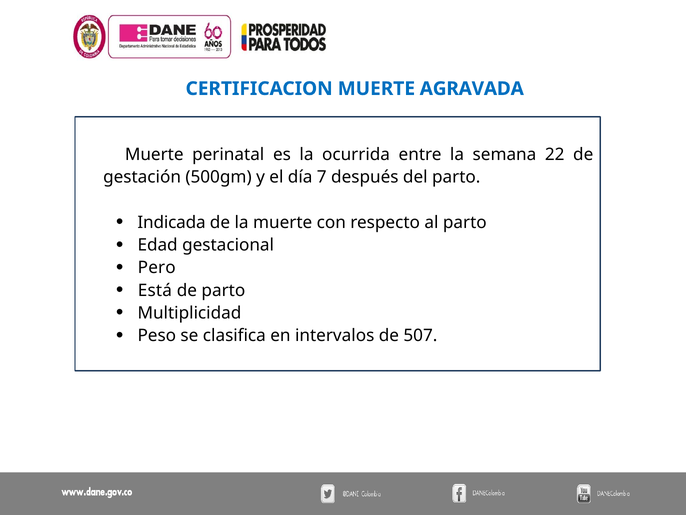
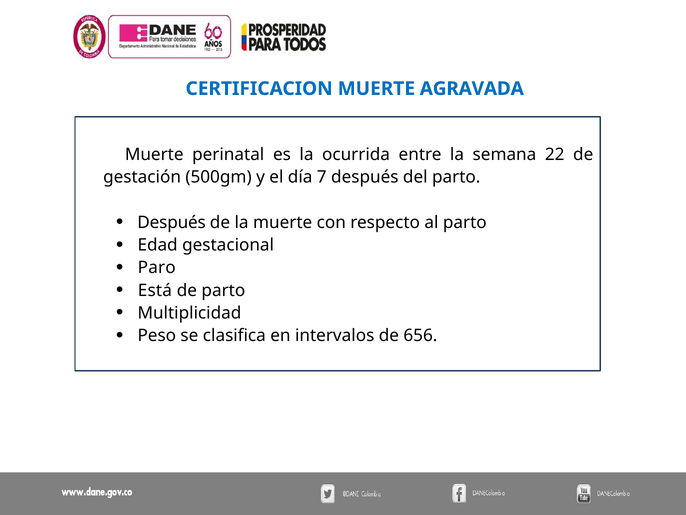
Indicada at (172, 222): Indicada -> Después
Pero: Pero -> Paro
507: 507 -> 656
